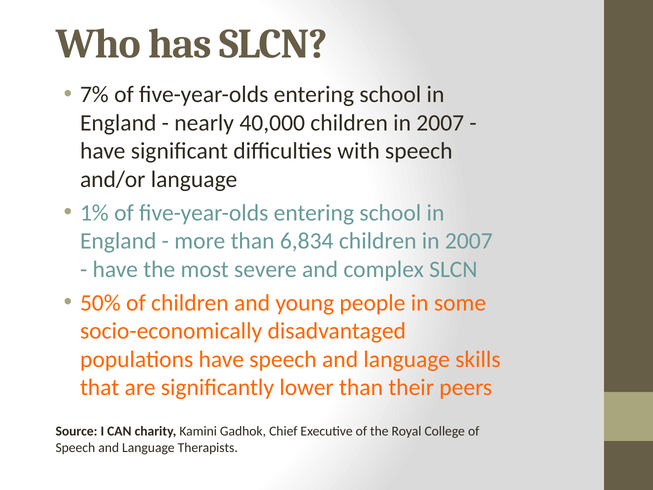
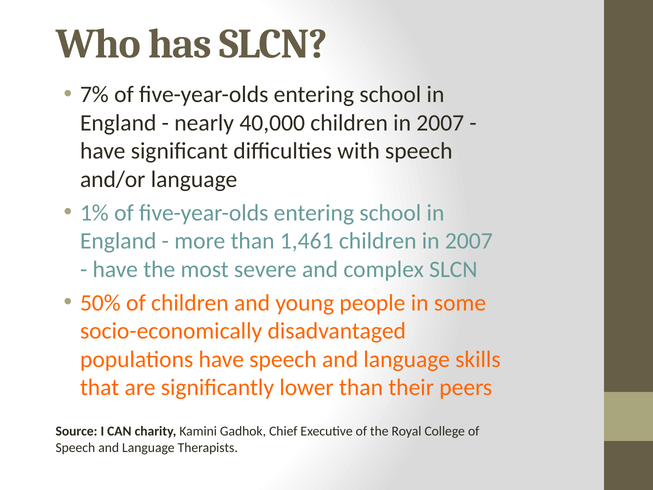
6,834: 6,834 -> 1,461
